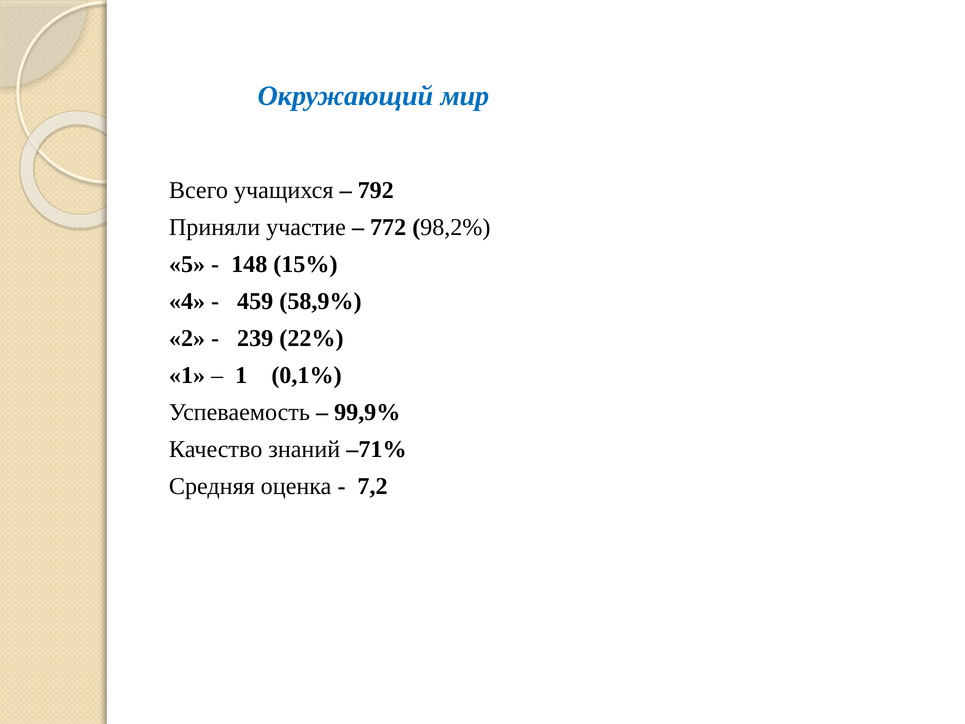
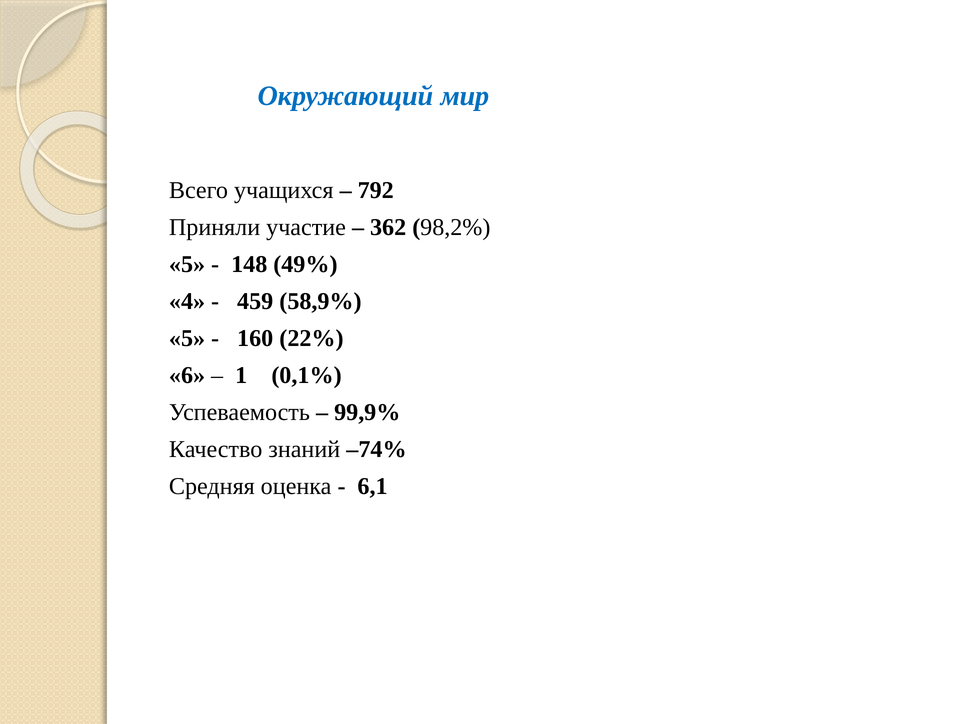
772: 772 -> 362
15%: 15% -> 49%
2 at (187, 338): 2 -> 5
239: 239 -> 160
1 at (187, 375): 1 -> 6
–71%: –71% -> –74%
7,2: 7,2 -> 6,1
